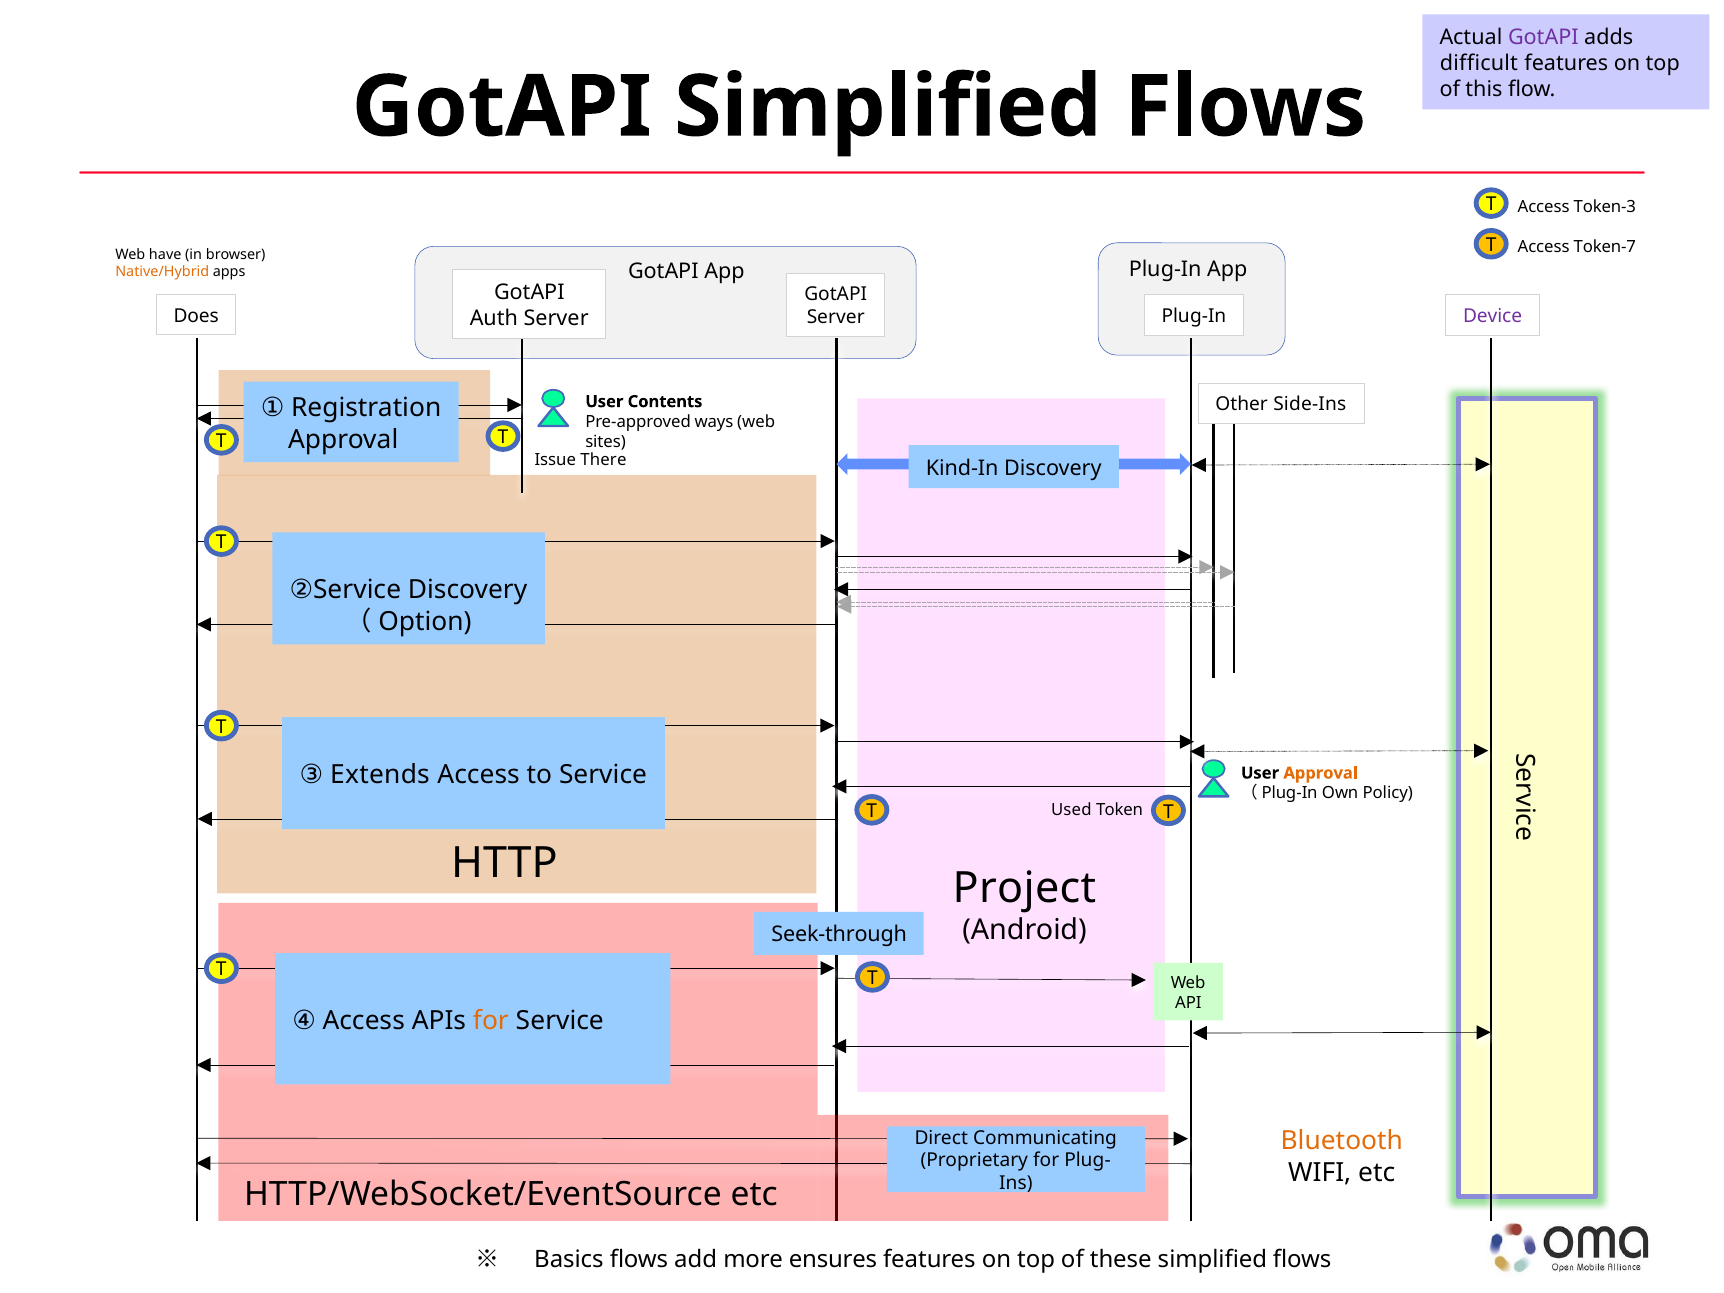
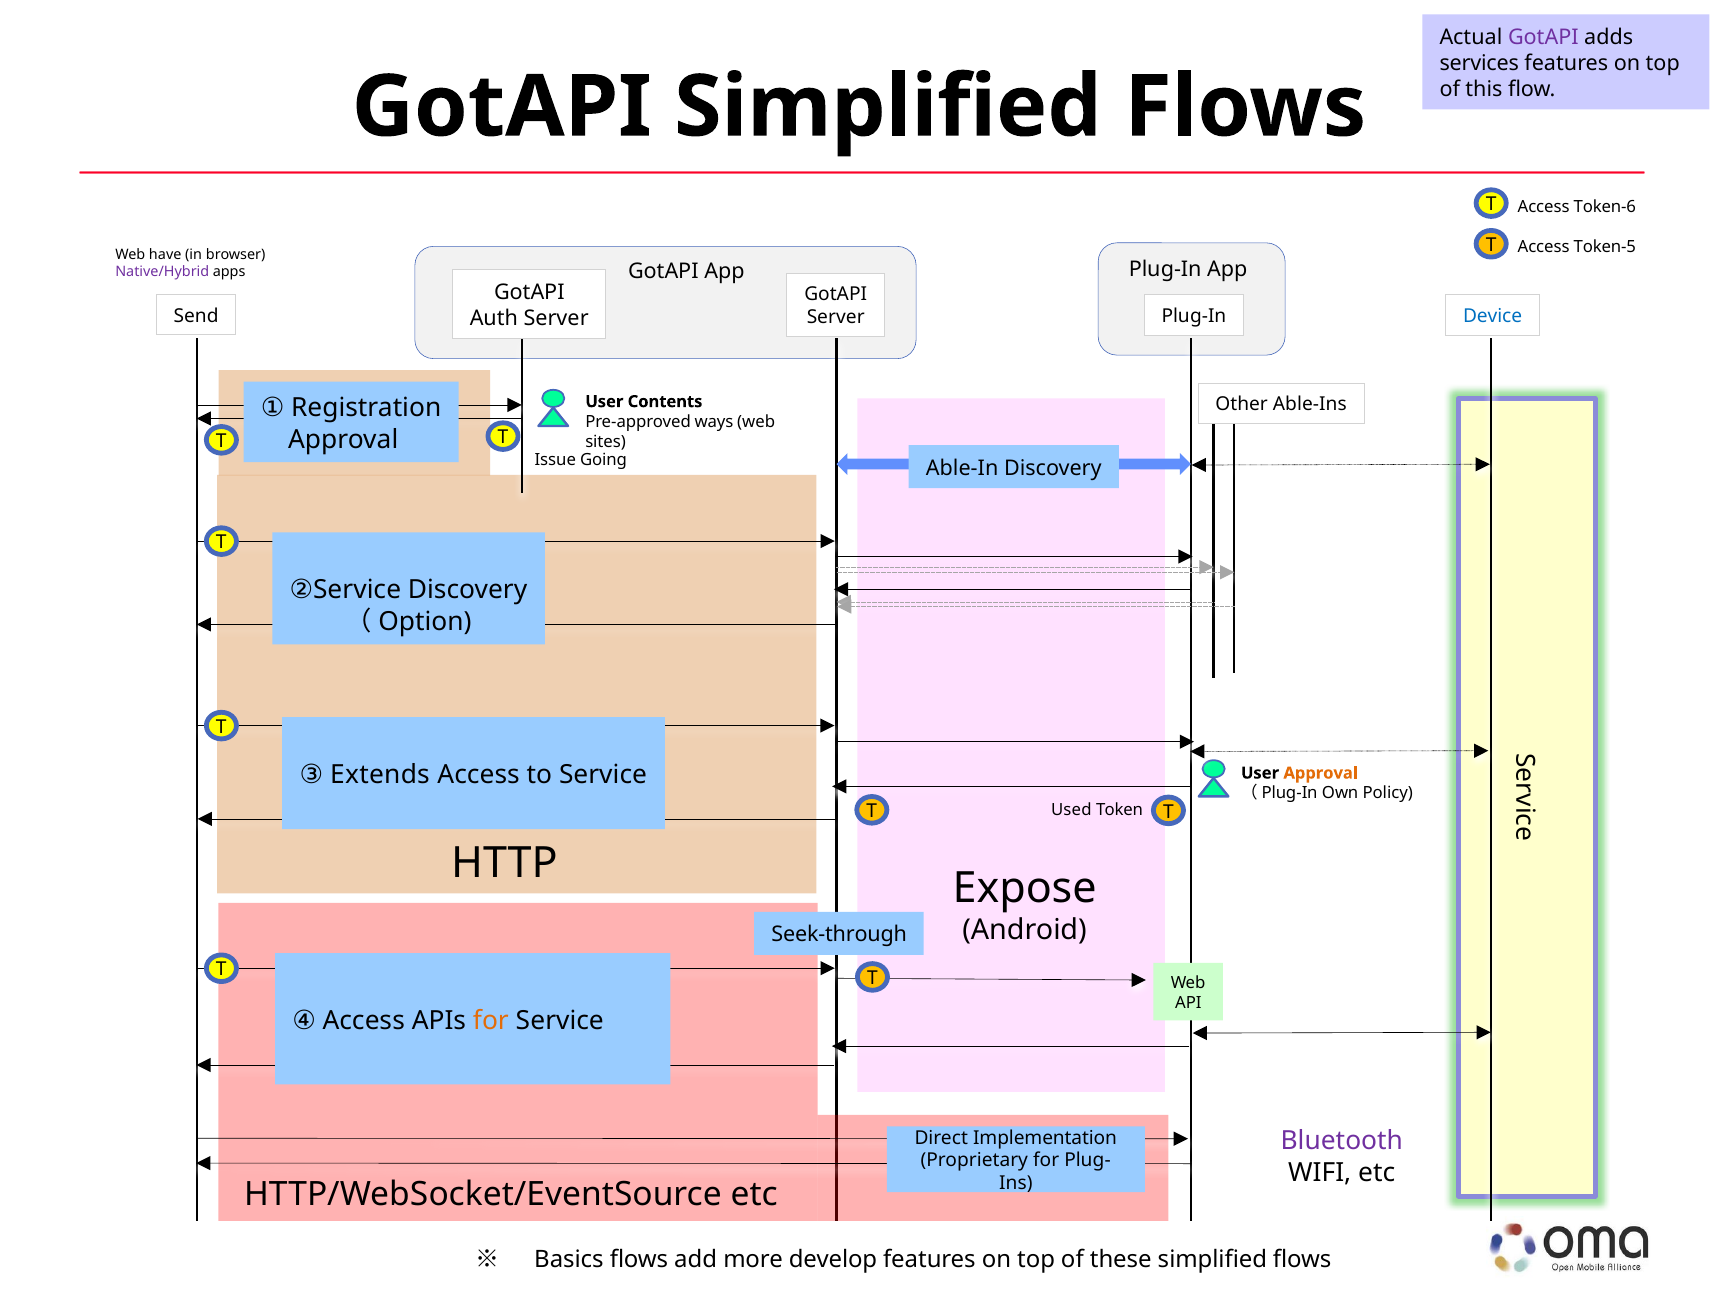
difficult: difficult -> services
Token-3: Token-3 -> Token-6
Token-7: Token-7 -> Token-5
Native/Hybrid colour: orange -> purple
Does: Does -> Send
Device colour: purple -> blue
Side-Ins: Side-Ins -> Able-Ins
There: There -> Going
Kind-In: Kind-In -> Able-In
Project: Project -> Expose
Communicating: Communicating -> Implementation
Bluetooth colour: orange -> purple
ensures: ensures -> develop
